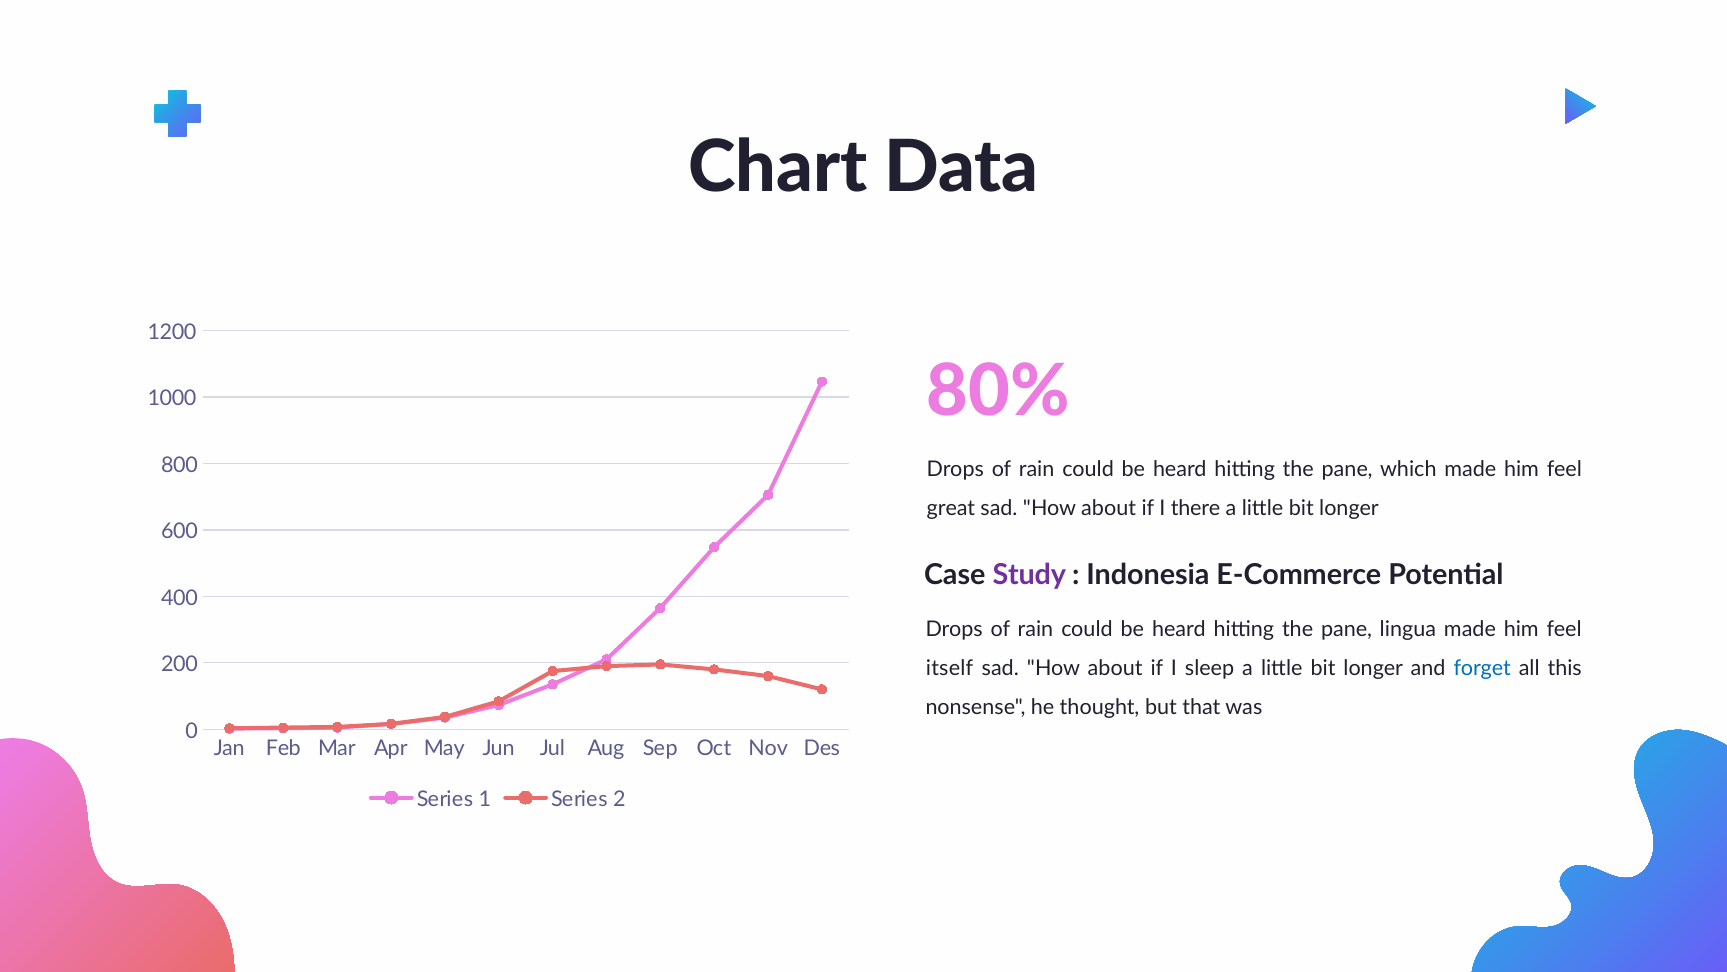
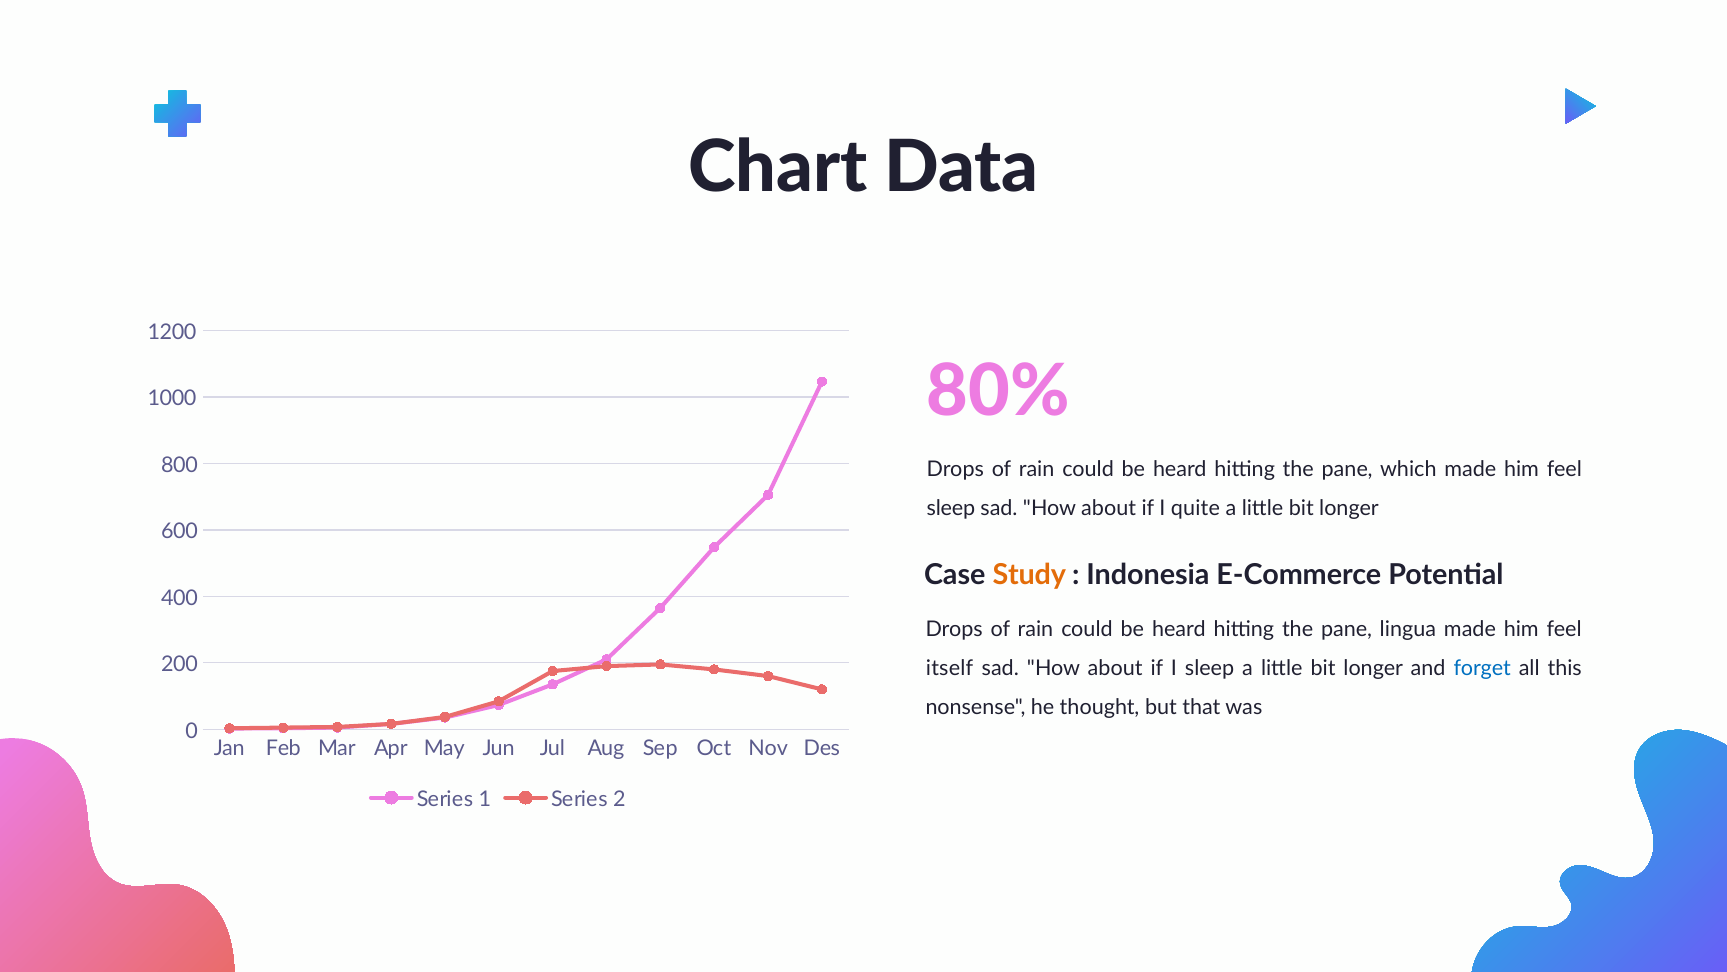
great at (951, 508): great -> sleep
there: there -> quite
Study colour: purple -> orange
